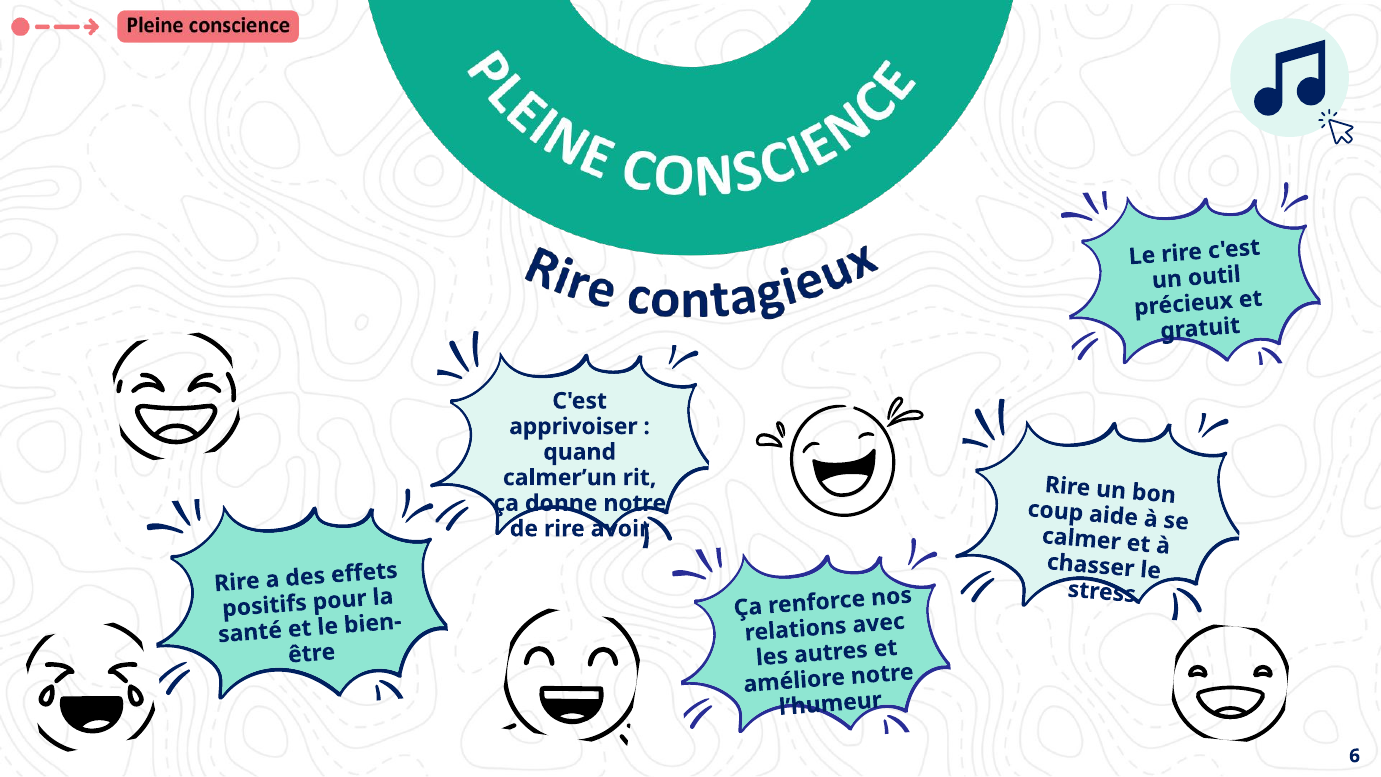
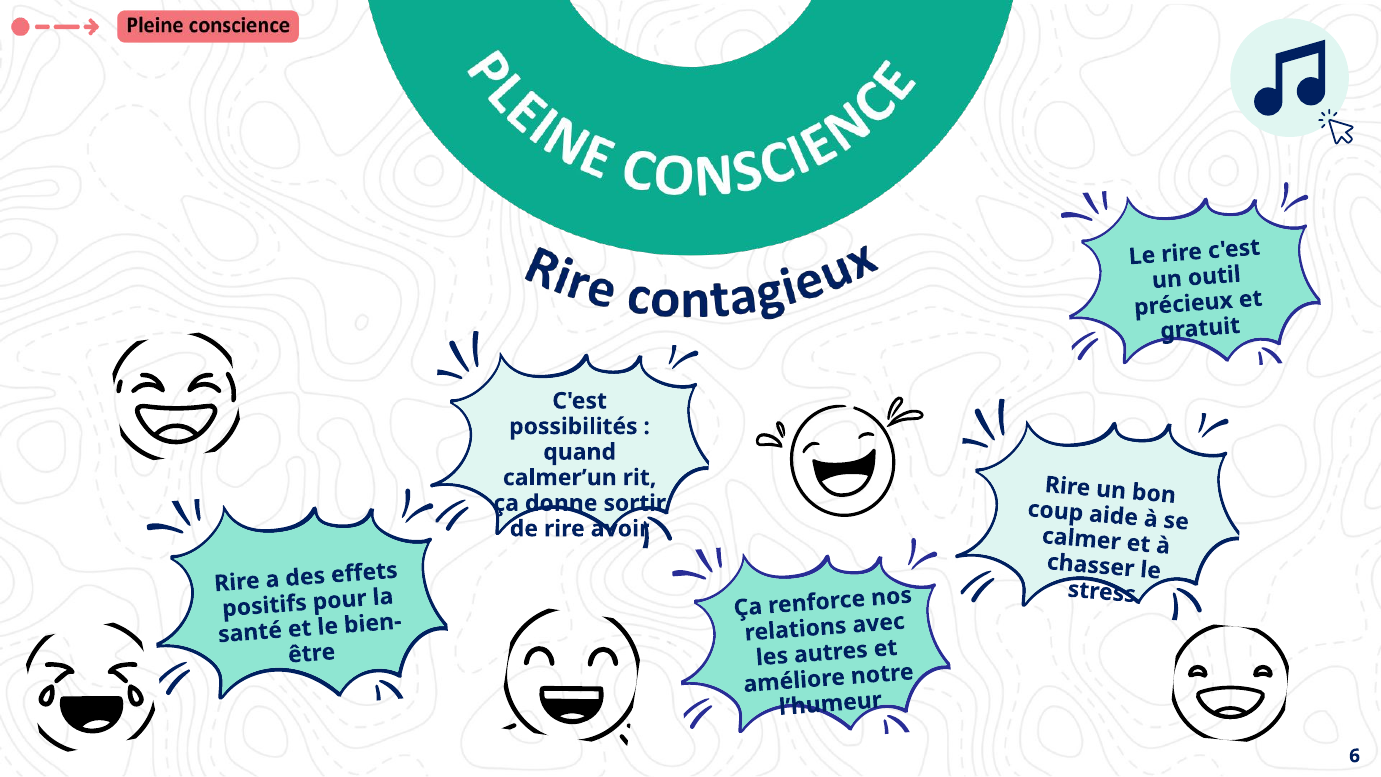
apprivoiser: apprivoiser -> possibilités
donne notre: notre -> sortir
